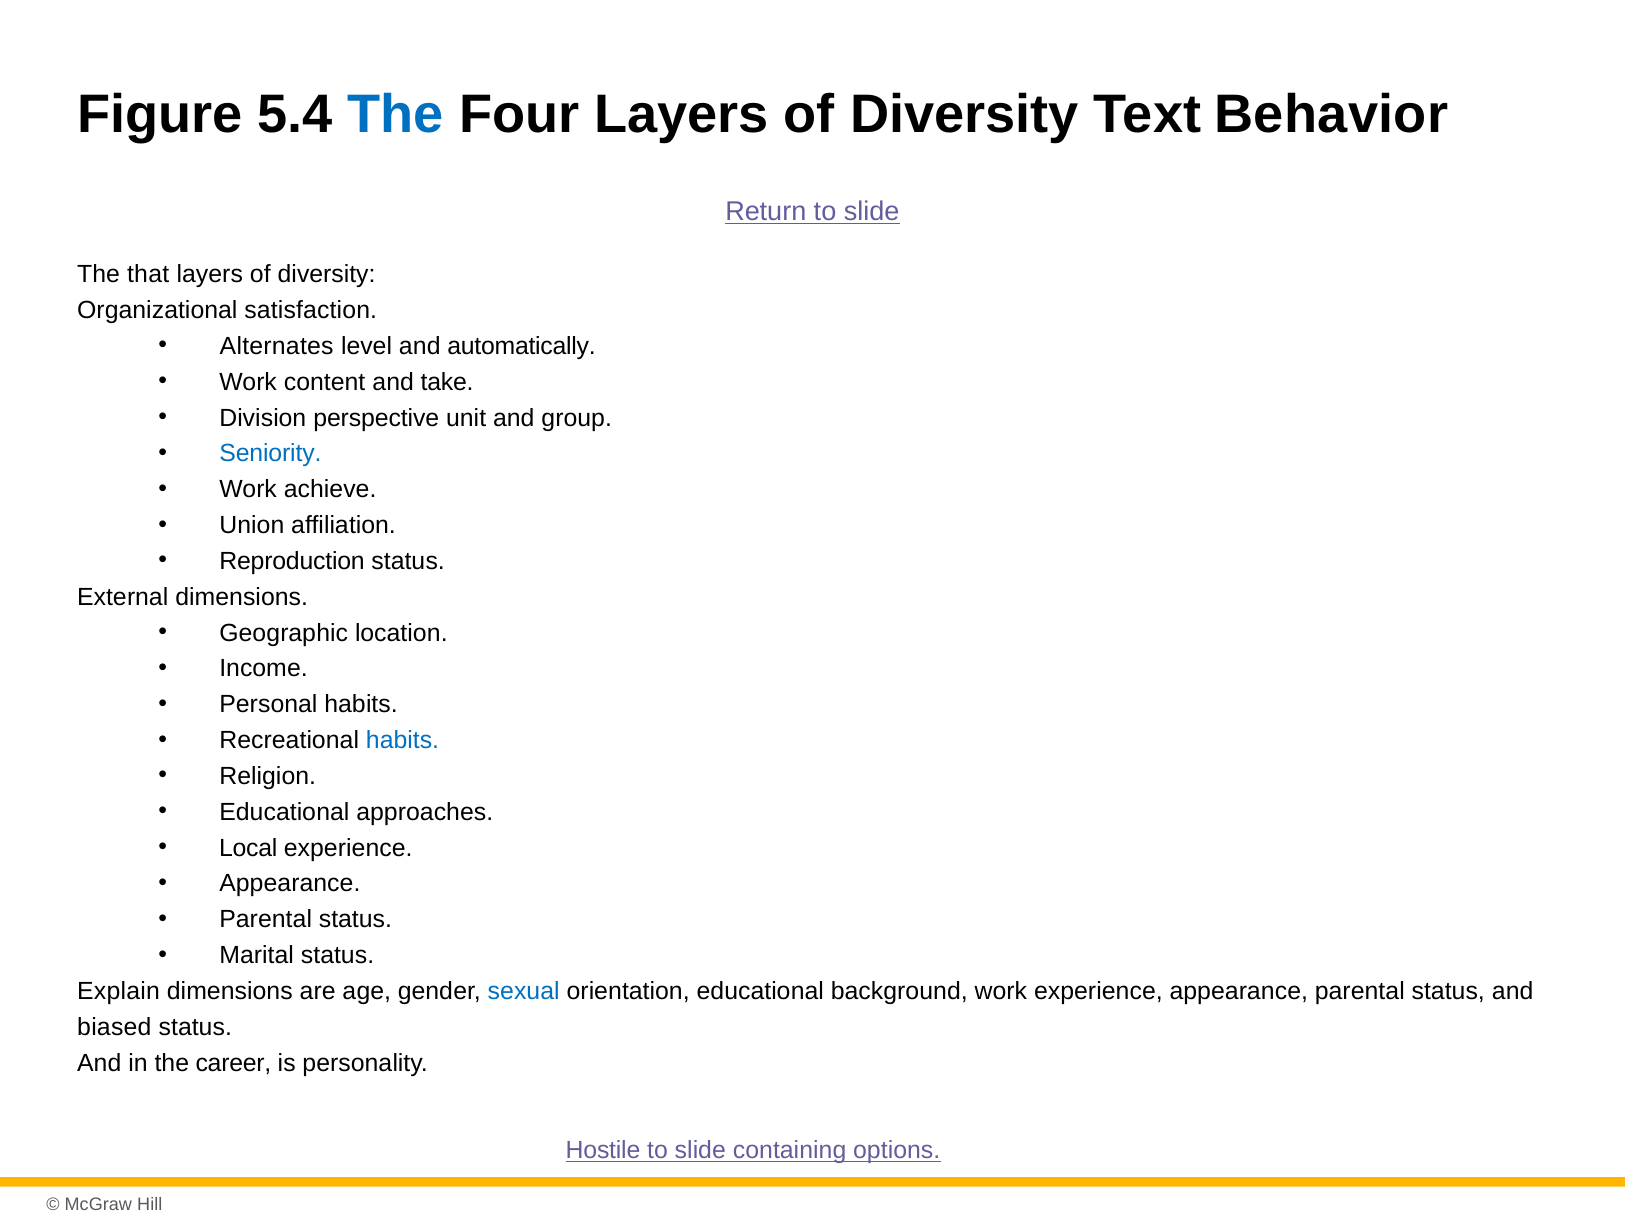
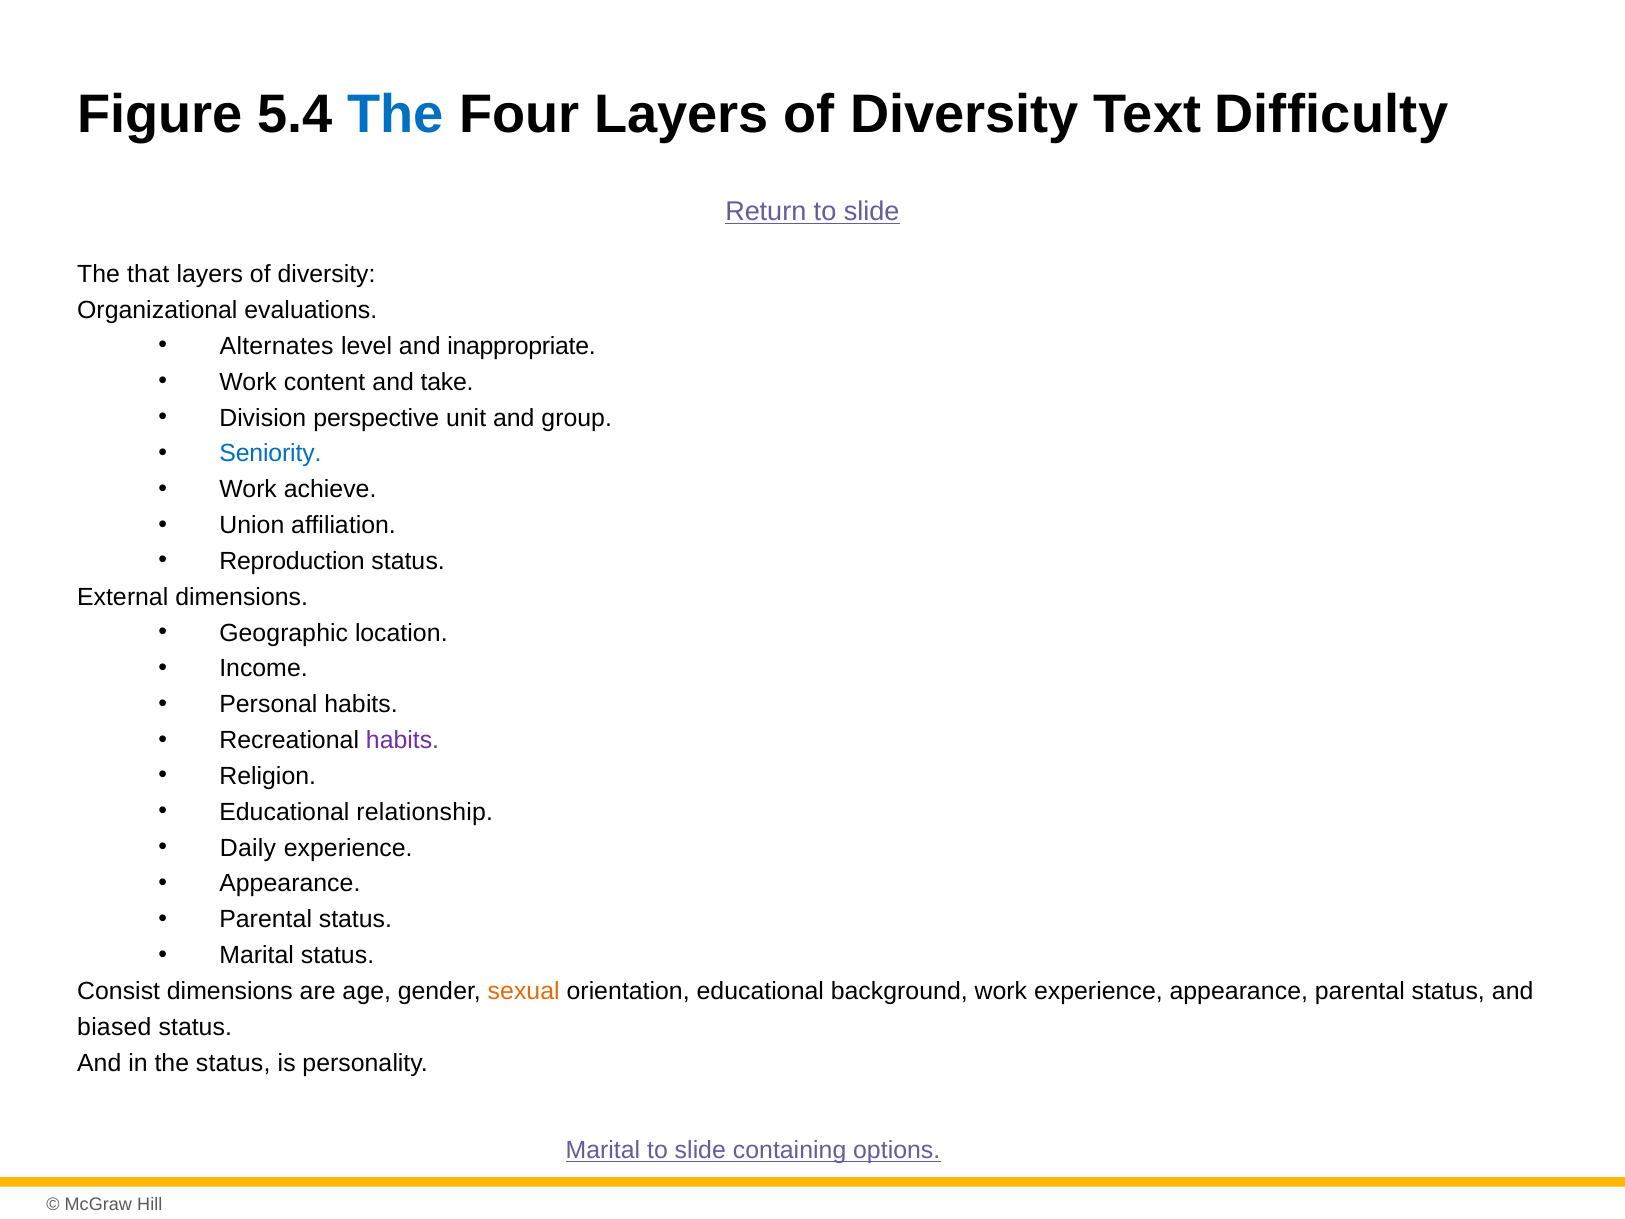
Behavior: Behavior -> Difficulty
satisfaction: satisfaction -> evaluations
automatically: automatically -> inappropriate
habits at (403, 740) colour: blue -> purple
approaches: approaches -> relationship
Local: Local -> Daily
Explain: Explain -> Consist
sexual colour: blue -> orange
the career: career -> status
Hostile at (603, 1150): Hostile -> Marital
